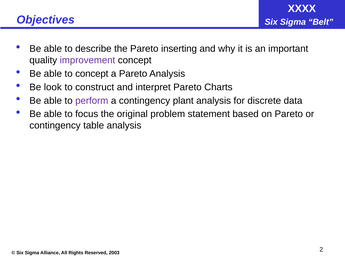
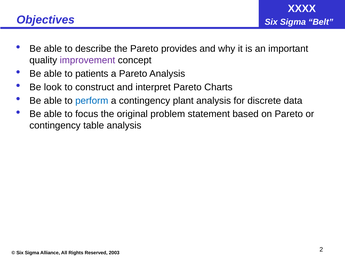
inserting: inserting -> provides
to concept: concept -> patients
perform colour: purple -> blue
